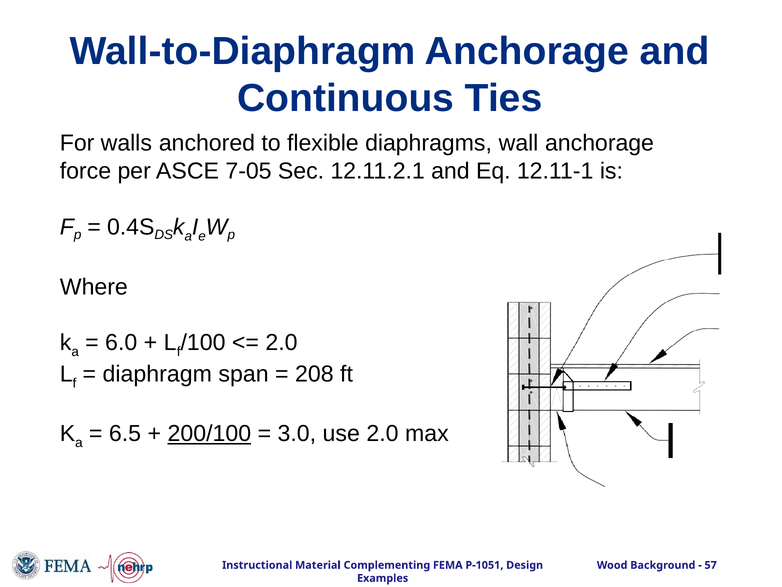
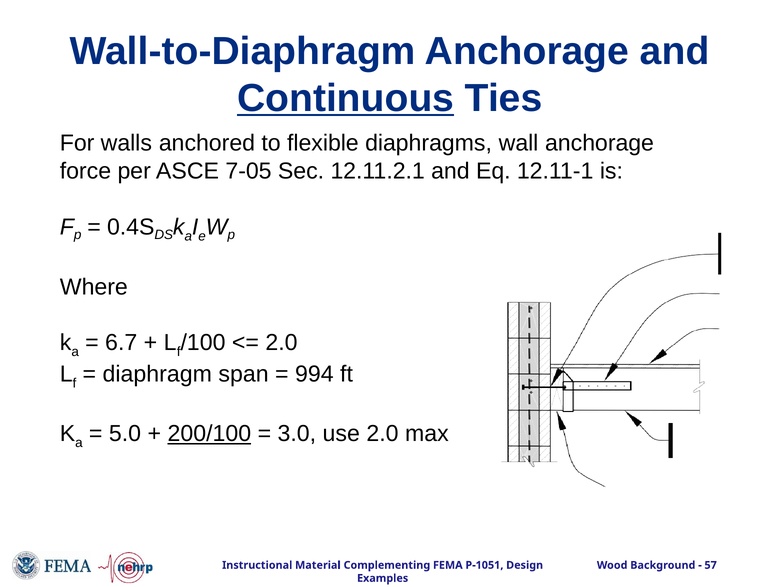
Continuous underline: none -> present
6.0: 6.0 -> 6.7
208: 208 -> 994
6.5: 6.5 -> 5.0
